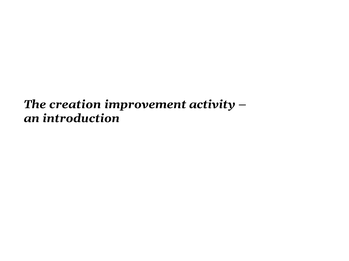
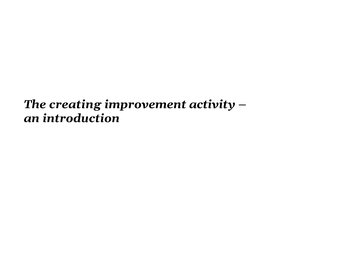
creation: creation -> creating
